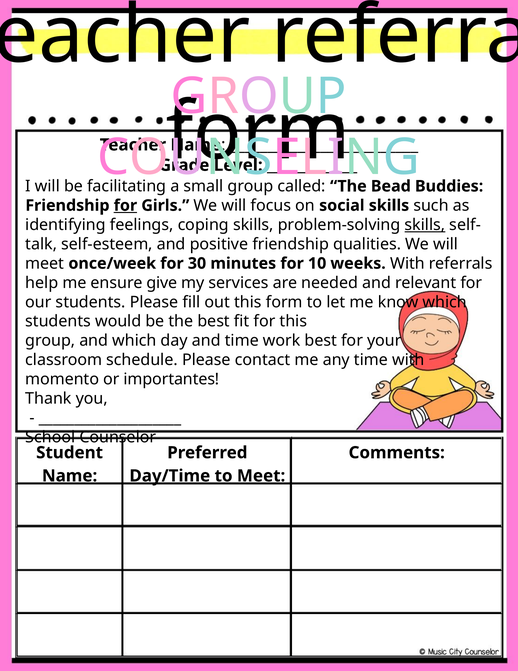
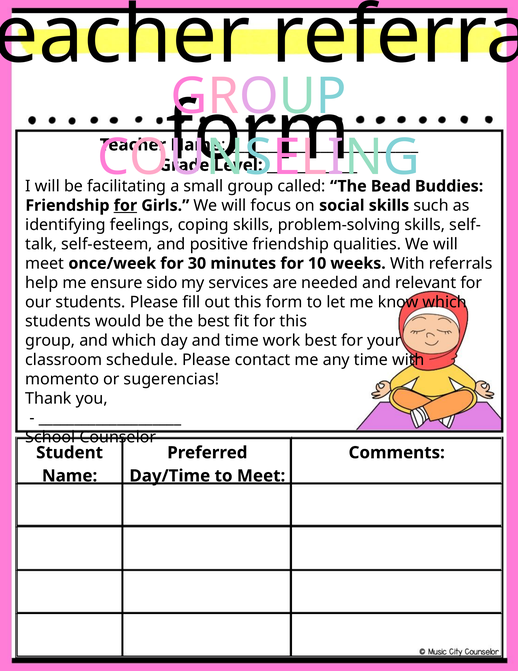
skills at (425, 225) underline: present -> none
give: give -> sido
importantes: importantes -> sugerencias
